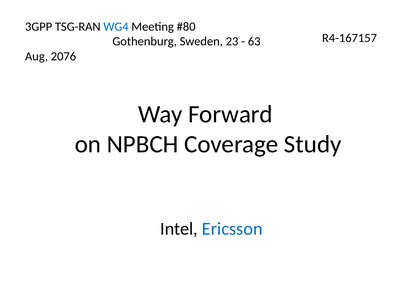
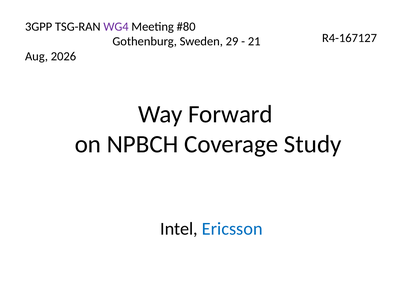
WG4 colour: blue -> purple
R4-167157: R4-167157 -> R4-167127
23: 23 -> 29
63: 63 -> 21
2076: 2076 -> 2026
